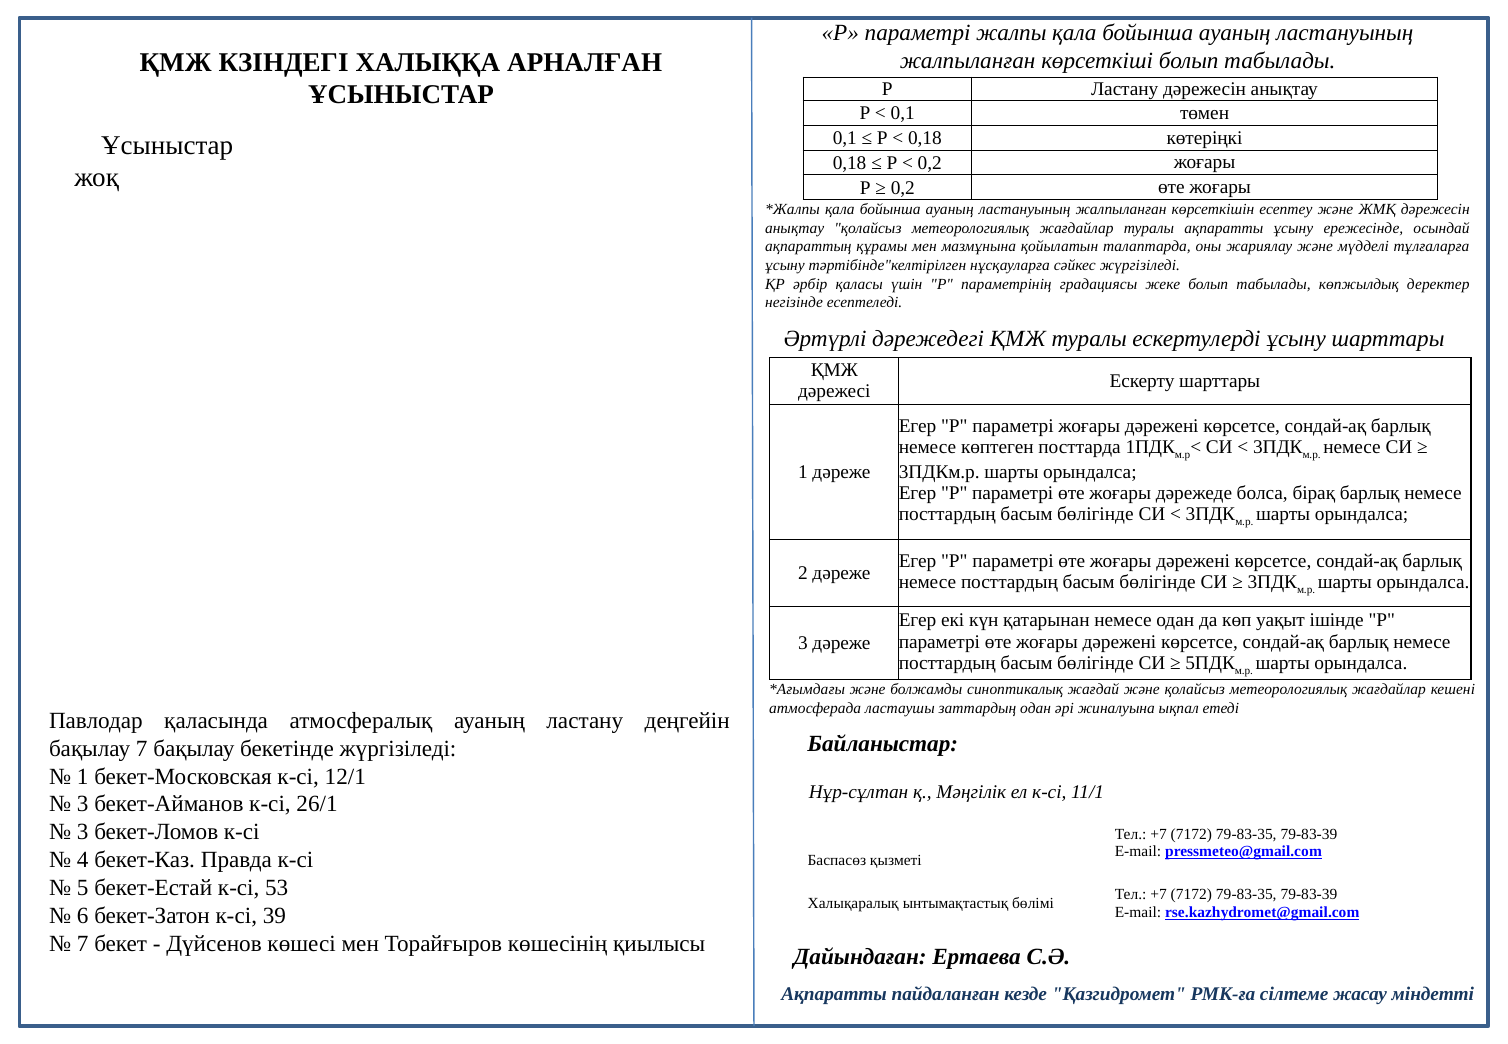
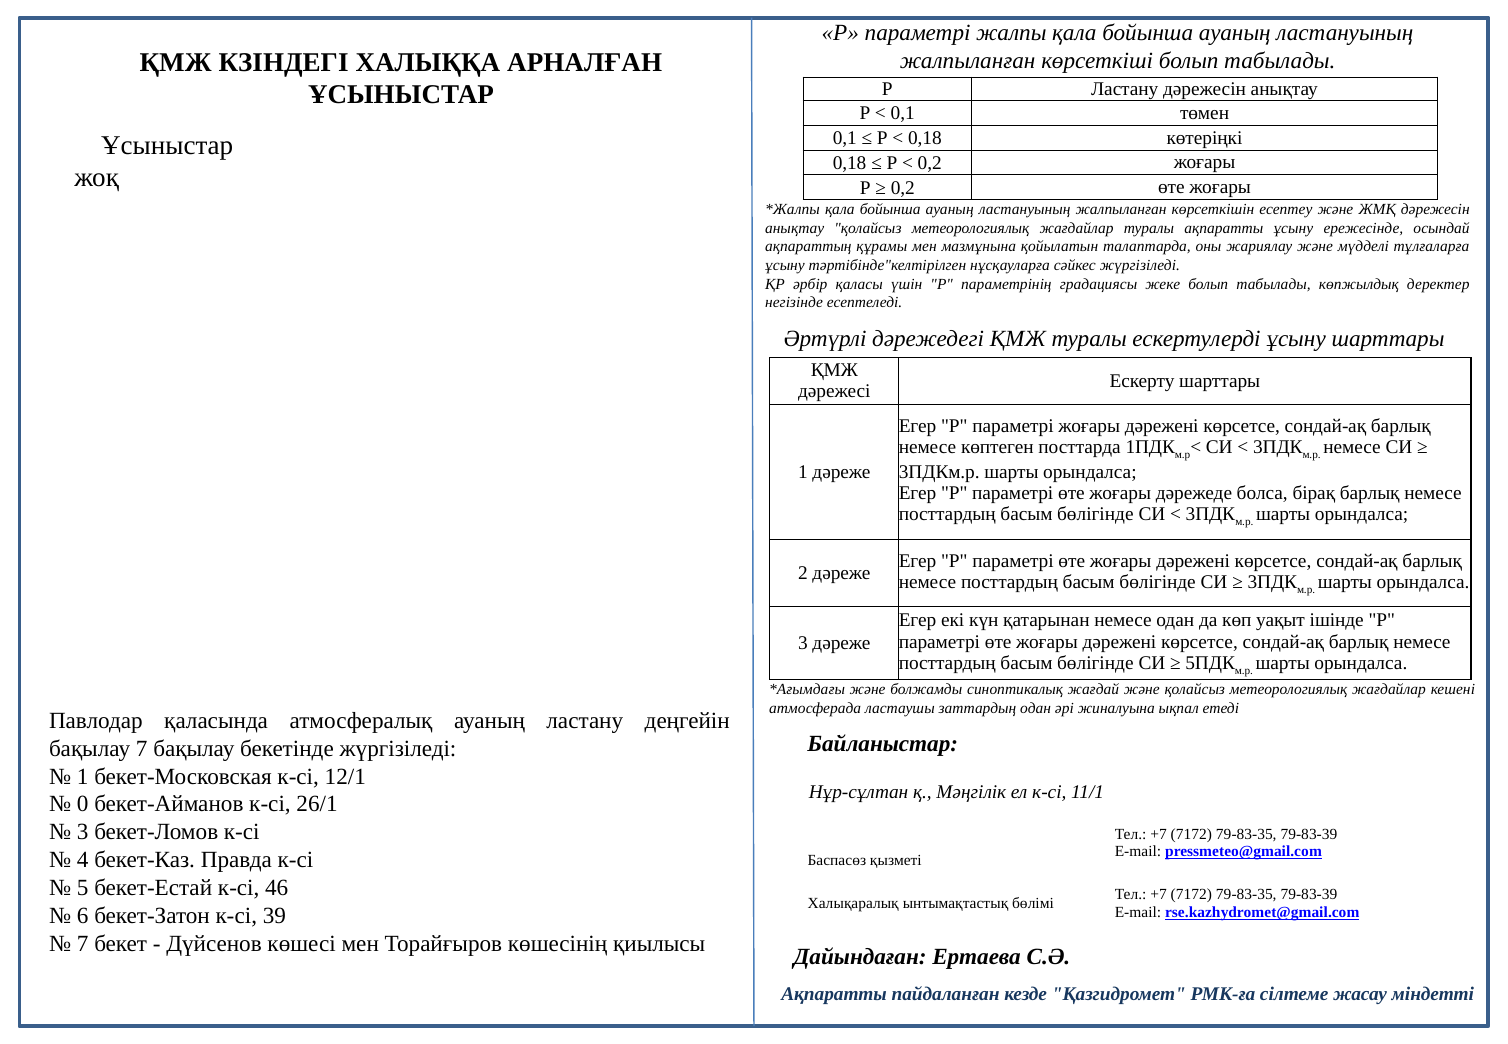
3 at (83, 804): 3 -> 0
53: 53 -> 46
